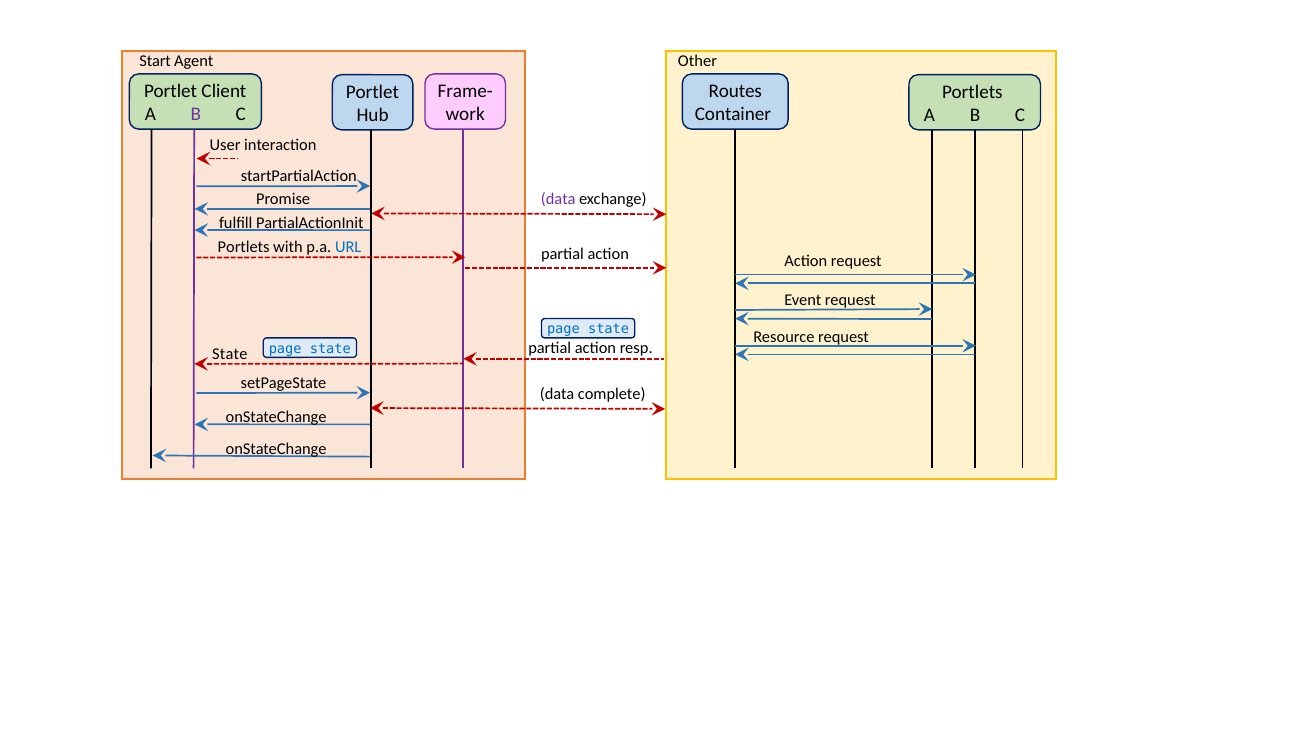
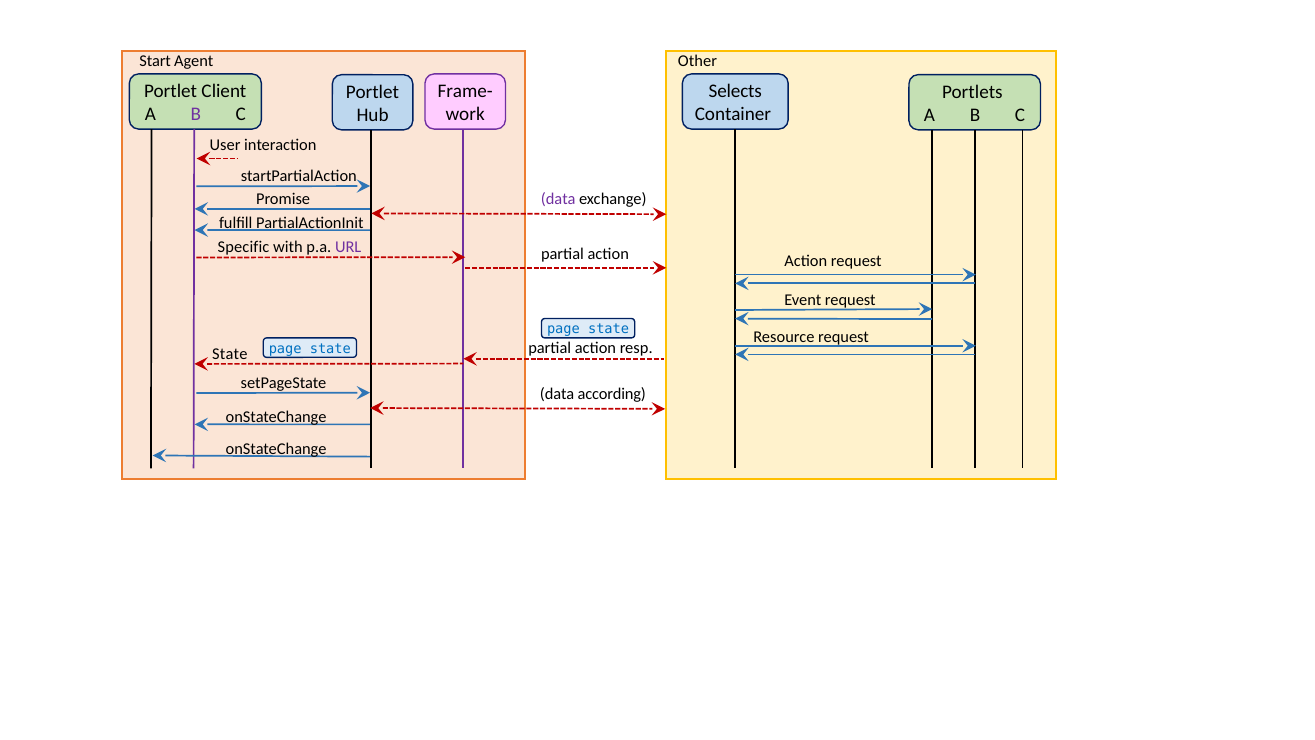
Routes: Routes -> Selects
Portlets at (244, 247): Portlets -> Specific
URL colour: blue -> purple
complete: complete -> according
